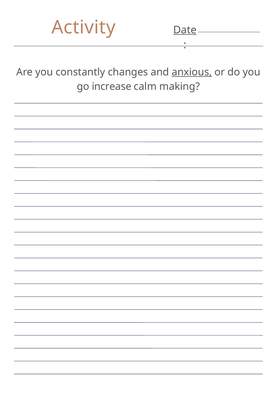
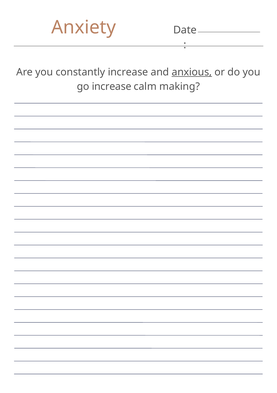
Activity: Activity -> Anxiety
Date underline: present -> none
constantly changes: changes -> increase
